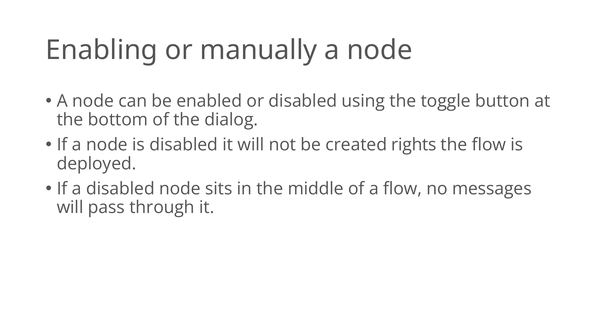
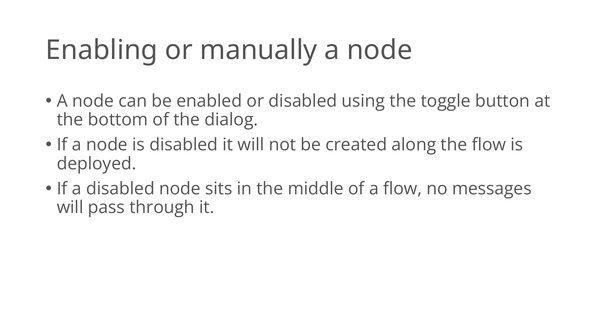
rights: rights -> along
